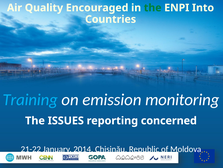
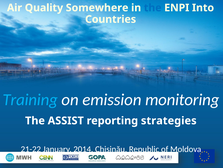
Encouraged: Encouraged -> Somewhere
the at (153, 8) colour: green -> blue
ISSUES: ISSUES -> ASSIST
concerned: concerned -> strategies
